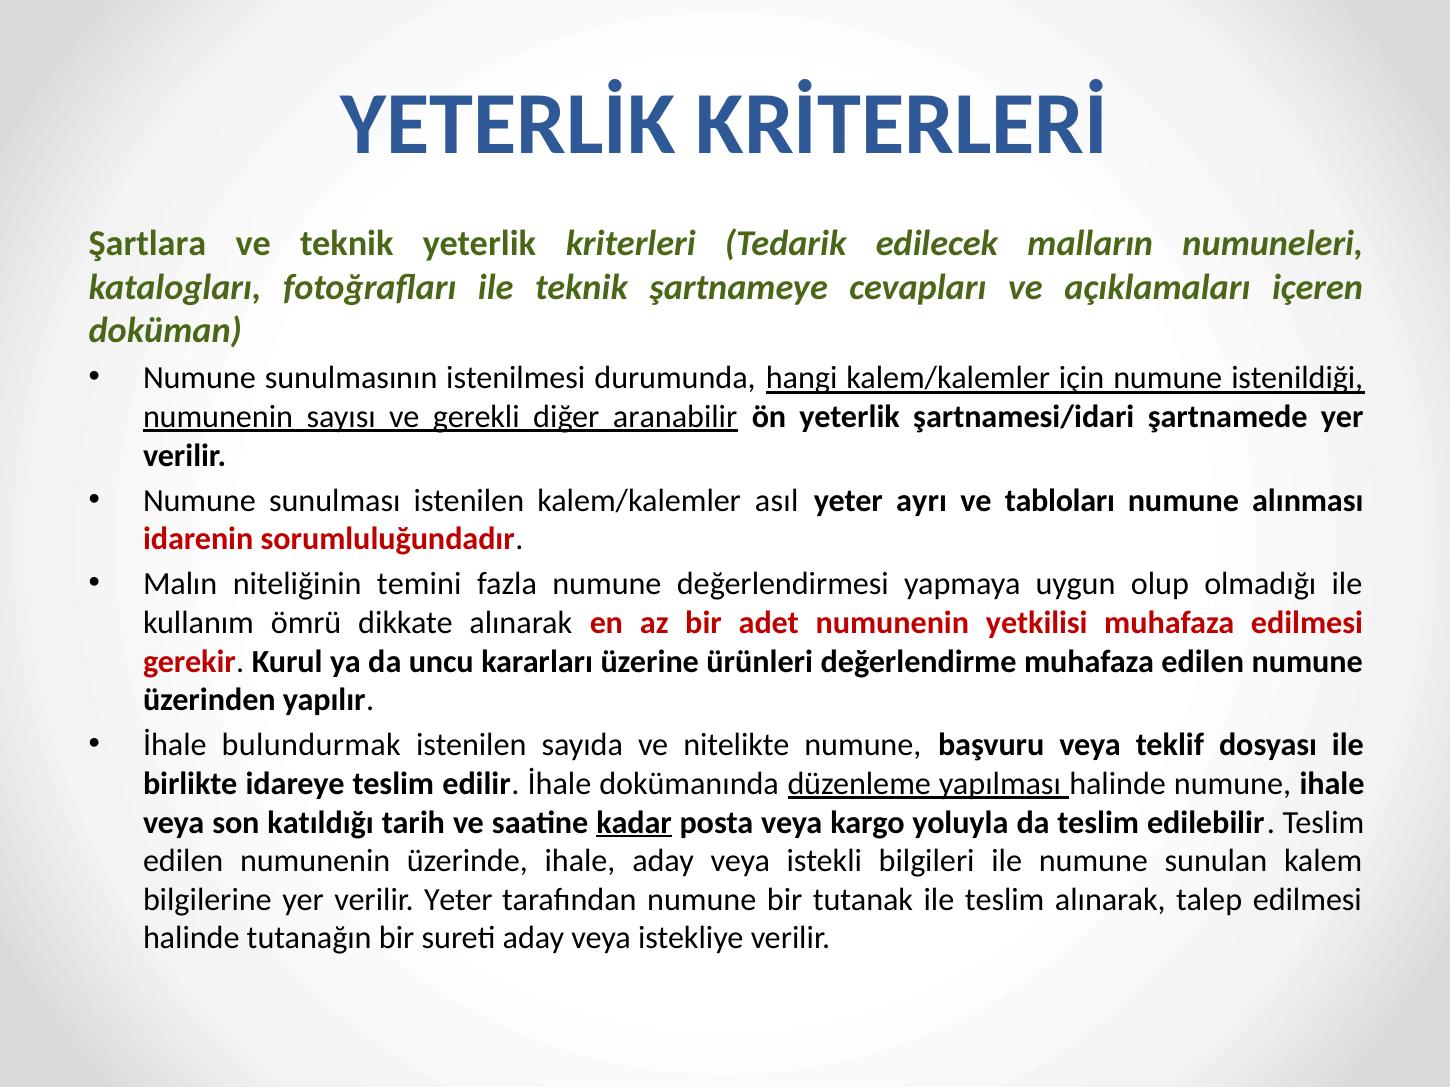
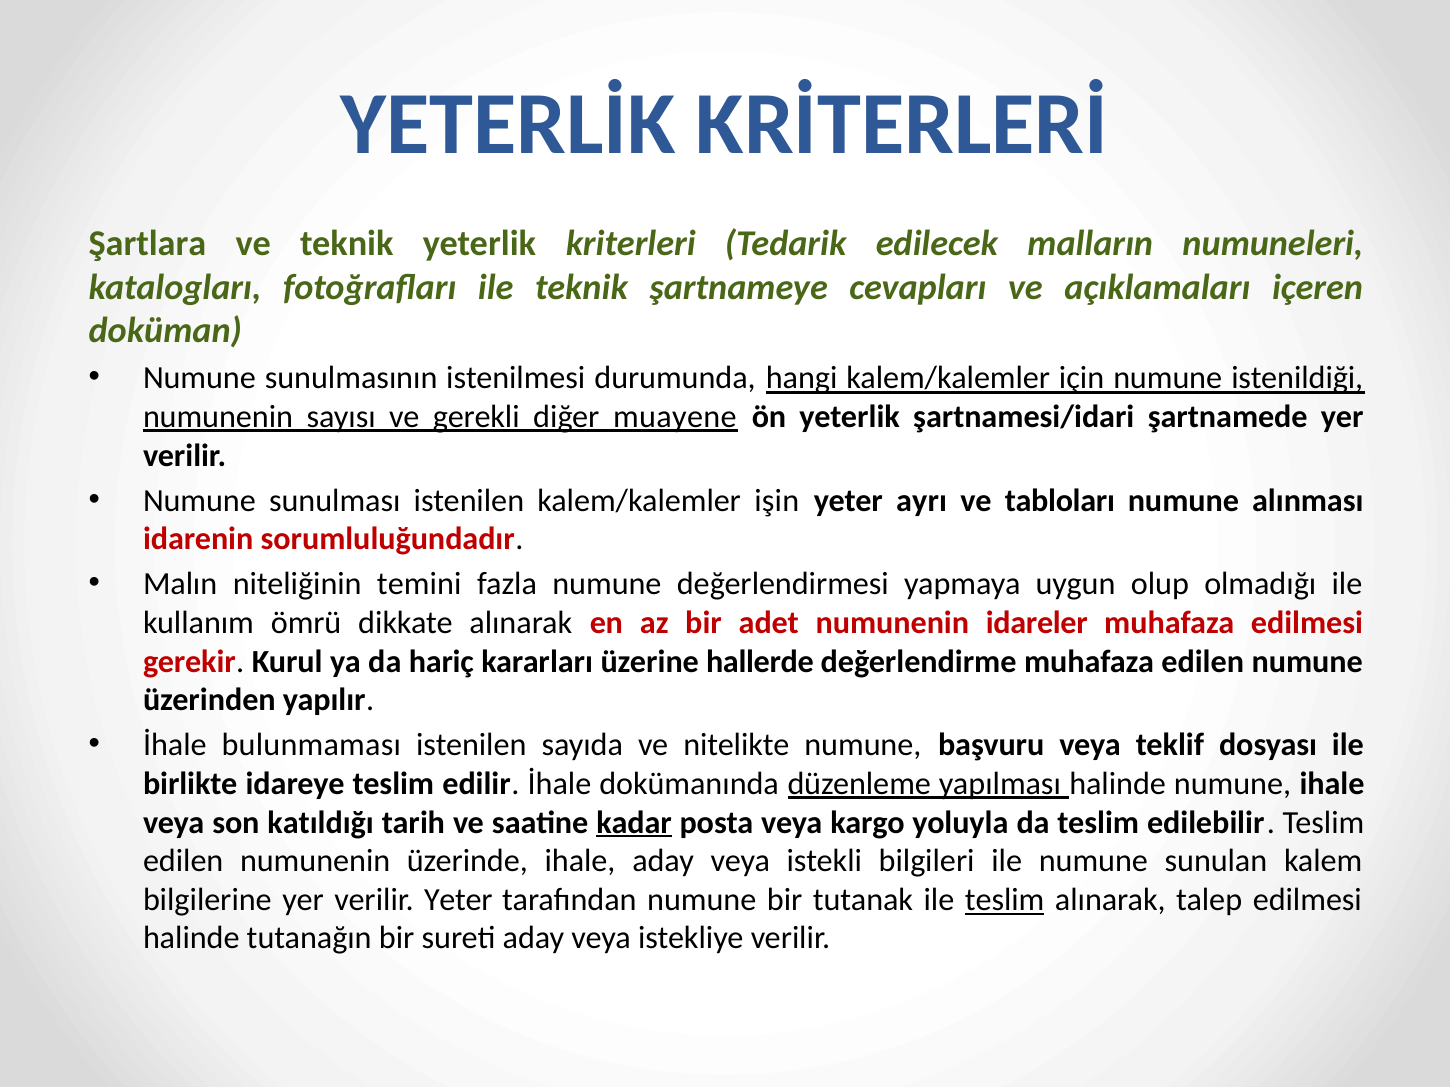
aranabilir: aranabilir -> muayene
asıl: asıl -> işin
yetkilisi: yetkilisi -> idareler
uncu: uncu -> hariç
ürünleri: ürünleri -> hallerde
bulundurmak: bulundurmak -> bulunmaması
teslim at (1005, 900) underline: none -> present
